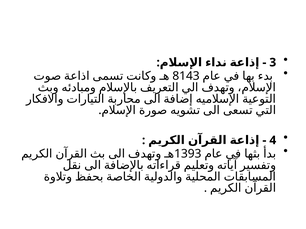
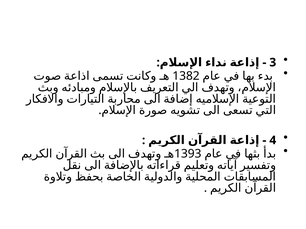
8143: 8143 -> 1382
